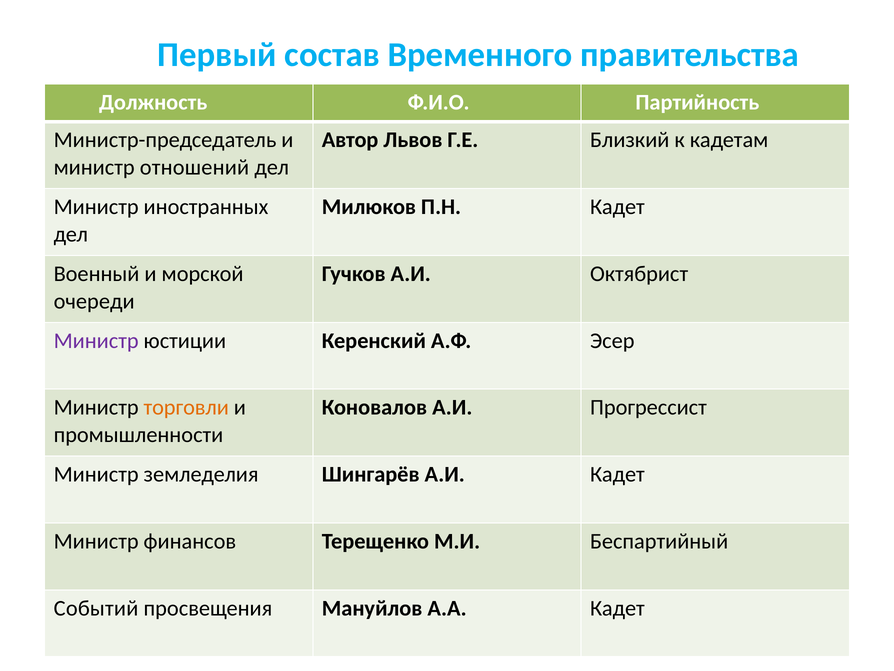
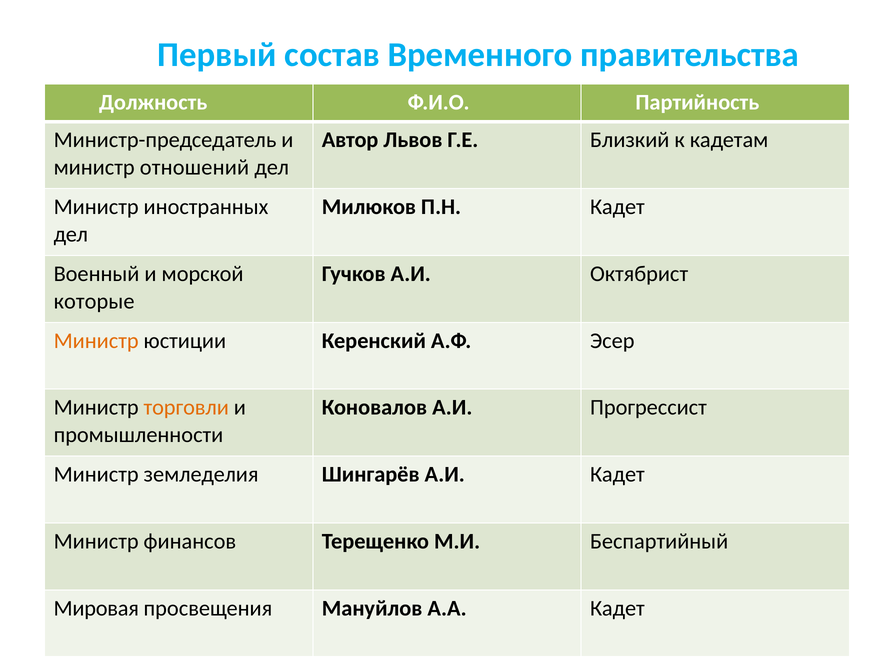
очереди: очереди -> которые
Министр at (96, 340) colour: purple -> orange
Событий: Событий -> Мировая
